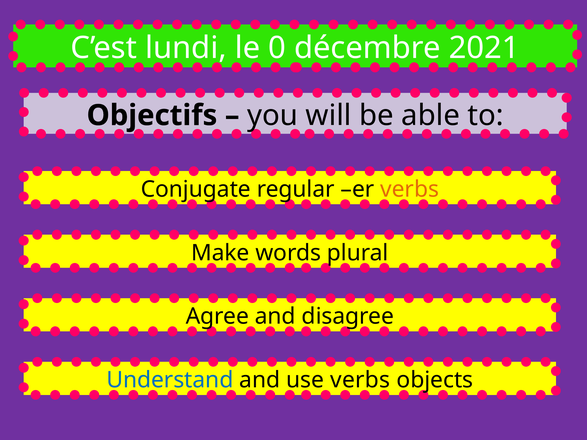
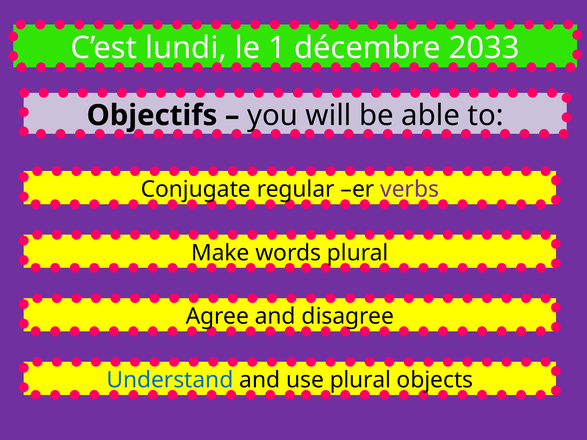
0: 0 -> 1
2021: 2021 -> 2033
verbs at (410, 189) colour: orange -> purple
use verbs: verbs -> plural
